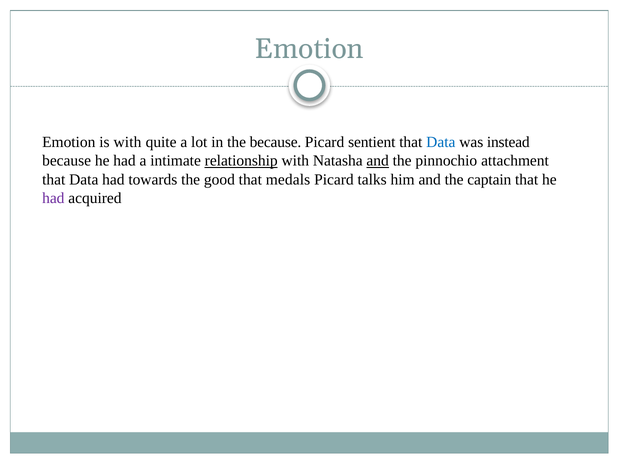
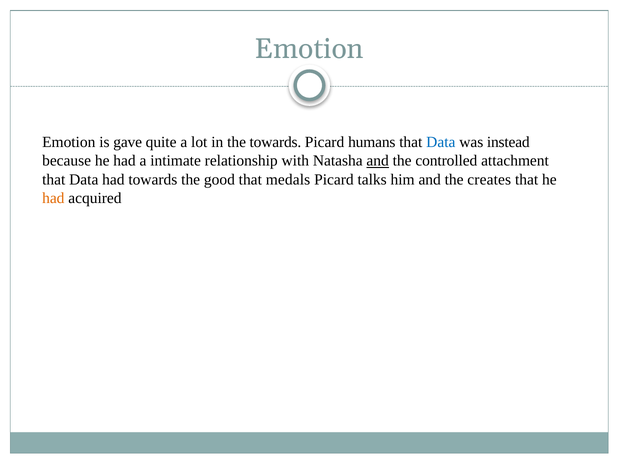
is with: with -> gave
the because: because -> towards
sentient: sentient -> humans
relationship underline: present -> none
pinnochio: pinnochio -> controlled
captain: captain -> creates
had at (53, 198) colour: purple -> orange
